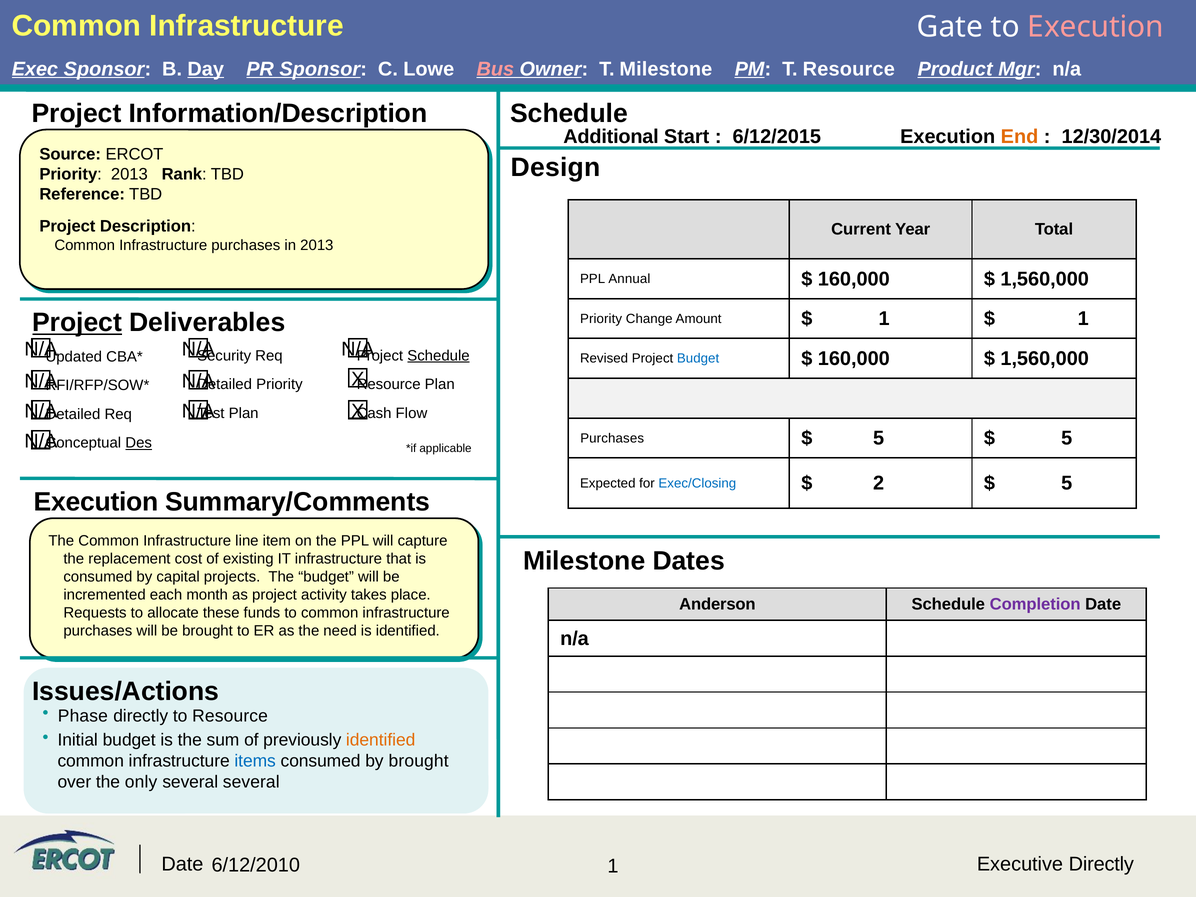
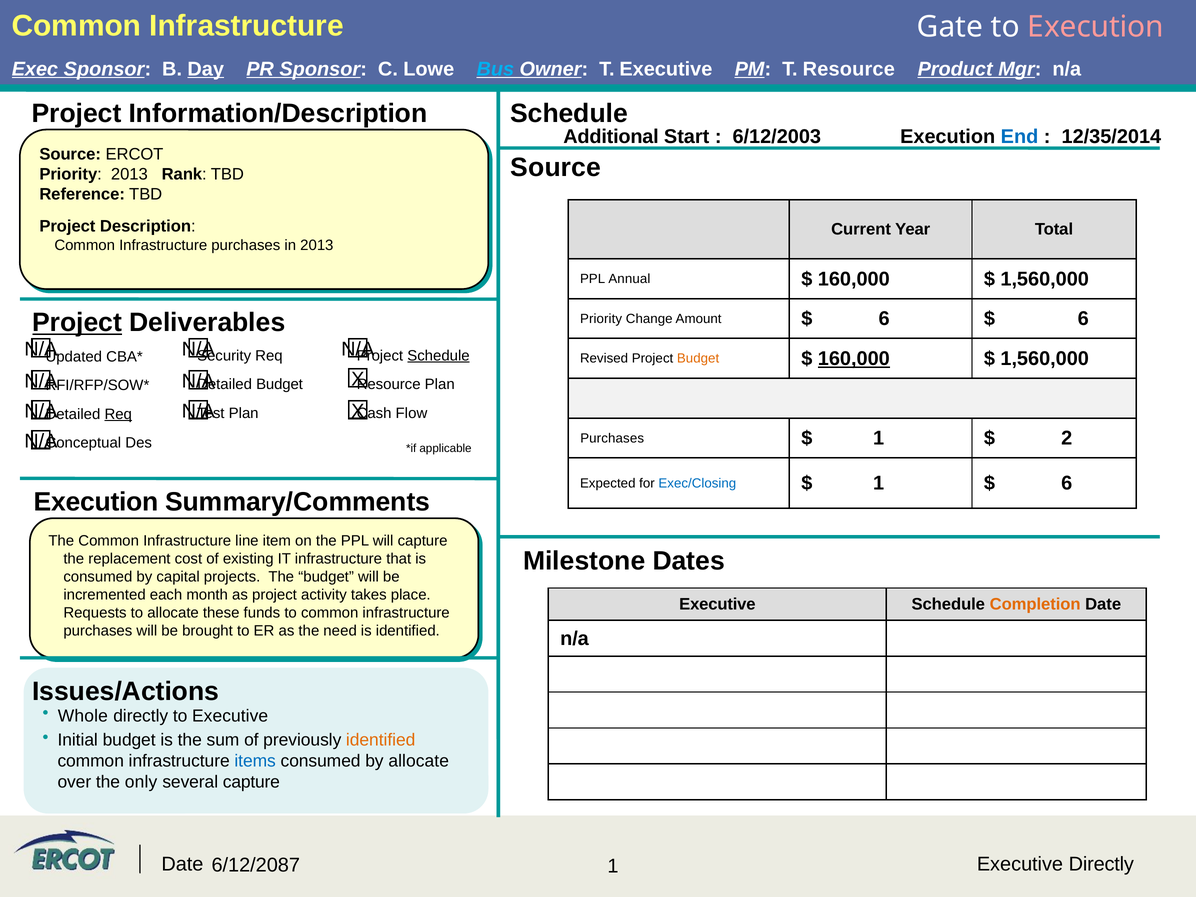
Bus colour: pink -> light blue
T Milestone: Milestone -> Executive
6/12/2015: 6/12/2015 -> 6/12/2003
End colour: orange -> blue
12/30/2014: 12/30/2014 -> 12/35/2014
Design at (556, 168): Design -> Source
1 at (884, 319): 1 -> 6
1 at (1083, 319): 1 -> 6
Budget at (698, 359) colour: blue -> orange
160,000 at (854, 359) underline: none -> present
Priority at (279, 384): Priority -> Budget
Req at (118, 414) underline: none -> present
5 at (879, 438): 5 -> 1
5 at (1067, 438): 5 -> 2
Des underline: present -> none
2 at (879, 483): 2 -> 1
5 at (1067, 483): 5 -> 6
Anderson at (717, 604): Anderson -> Executive
Completion colour: purple -> orange
Phase: Phase -> Whole
to Resource: Resource -> Executive
by brought: brought -> allocate
several several: several -> capture
6/12/2010: 6/12/2010 -> 6/12/2087
